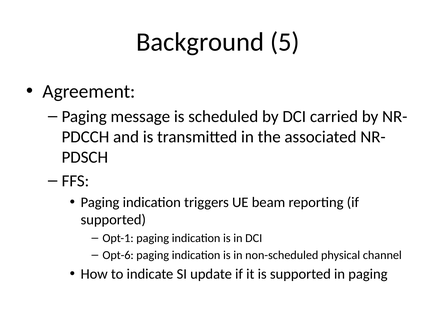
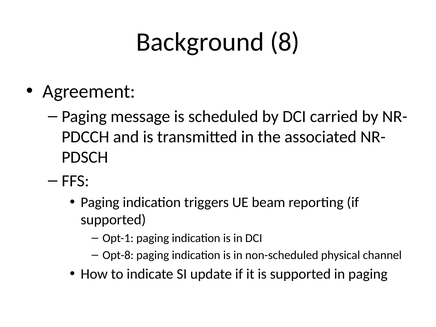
5: 5 -> 8
Opt-6: Opt-6 -> Opt-8
